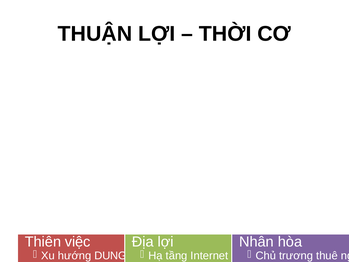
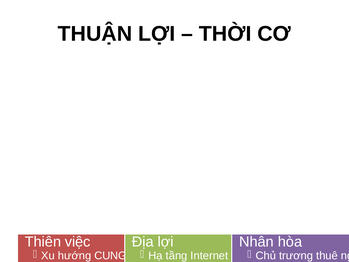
DUNG: DUNG -> CUNG
